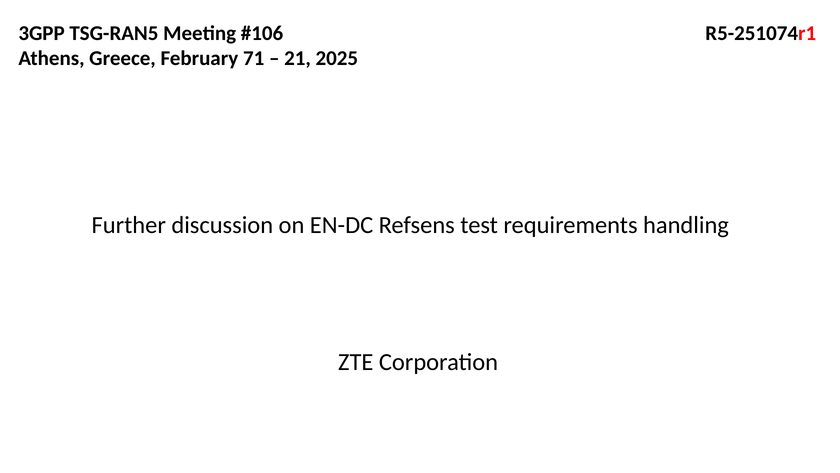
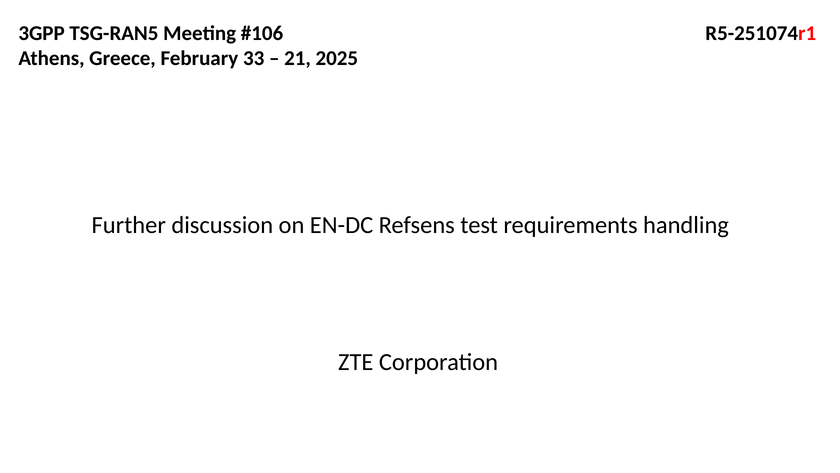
71: 71 -> 33
